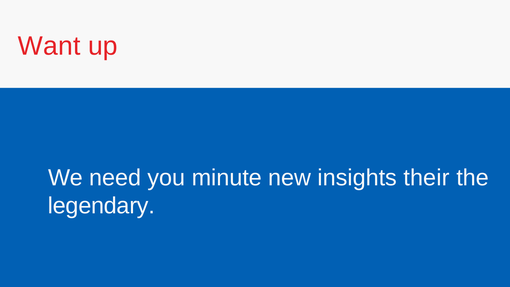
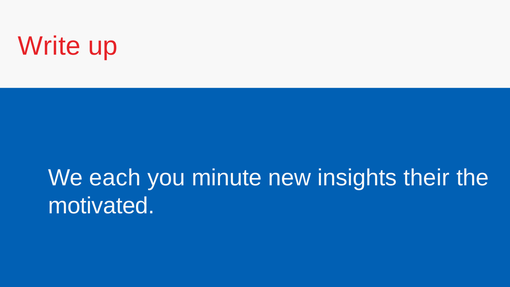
Want: Want -> Write
need: need -> each
legendary: legendary -> motivated
